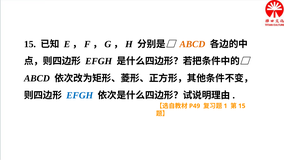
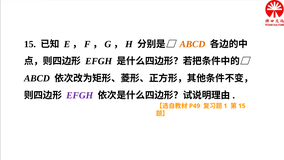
EFGH at (80, 95) colour: blue -> purple
